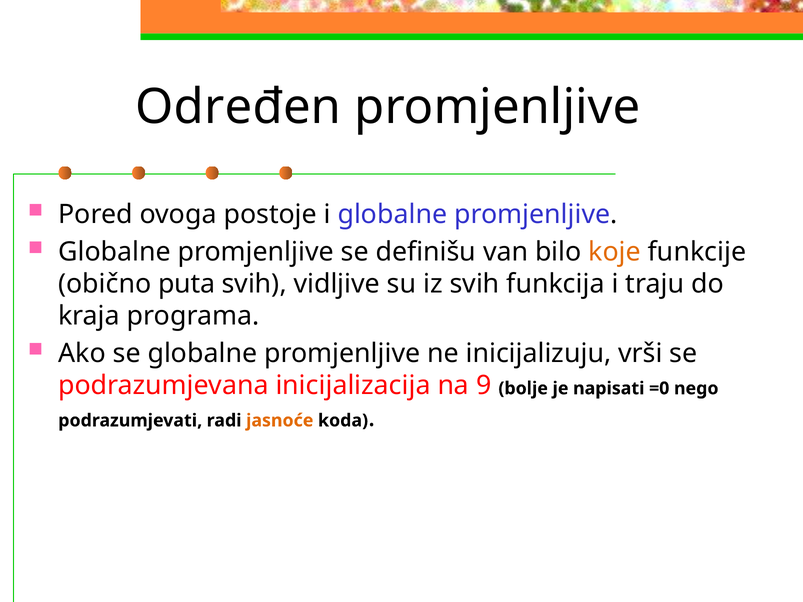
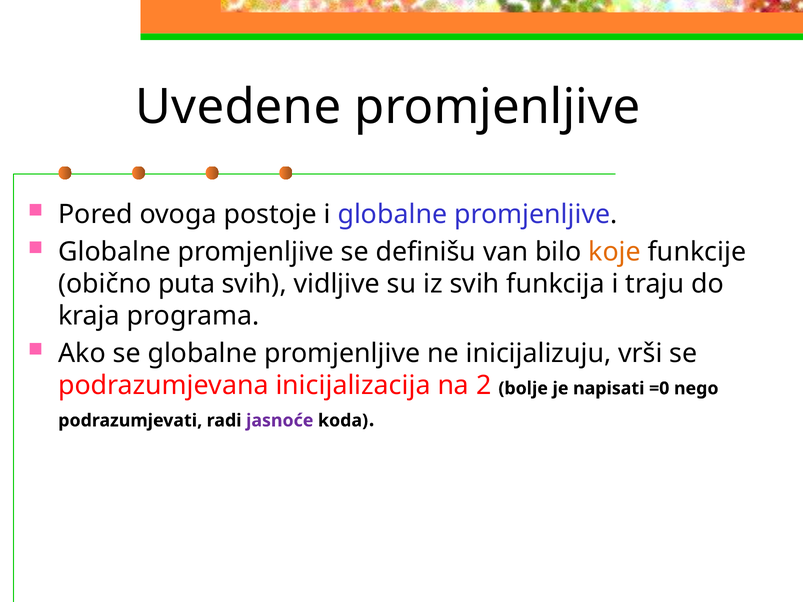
Određen: Određen -> Uvedene
9: 9 -> 2
jasnoće colour: orange -> purple
